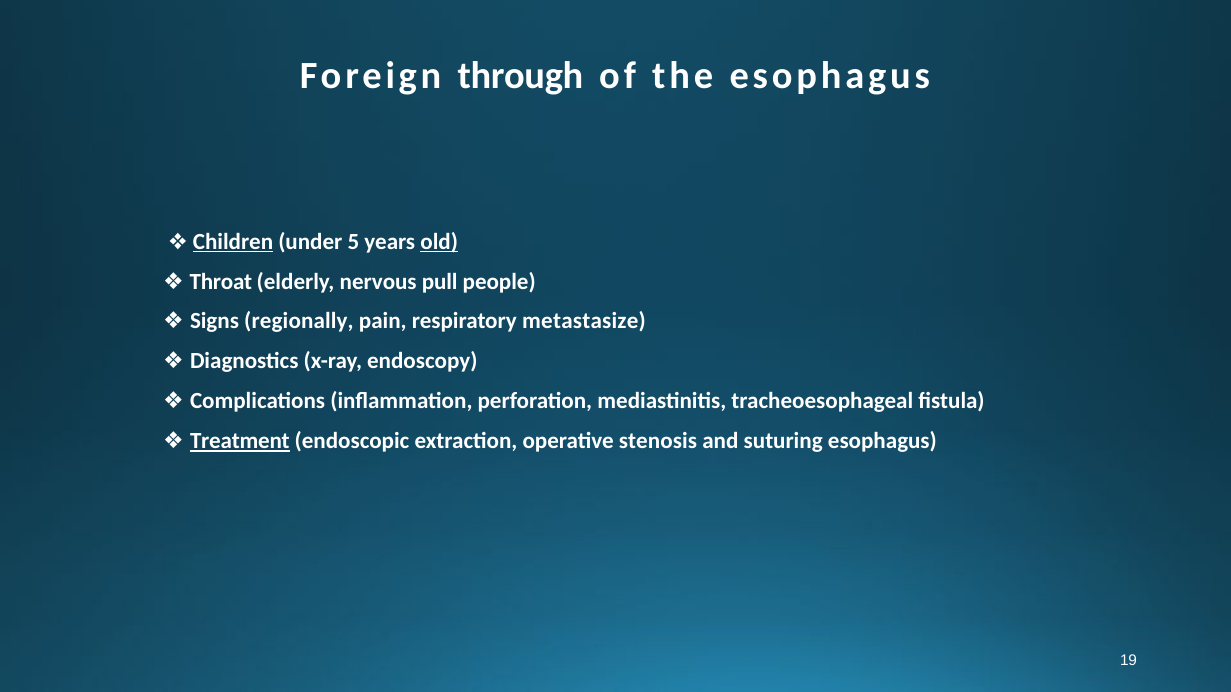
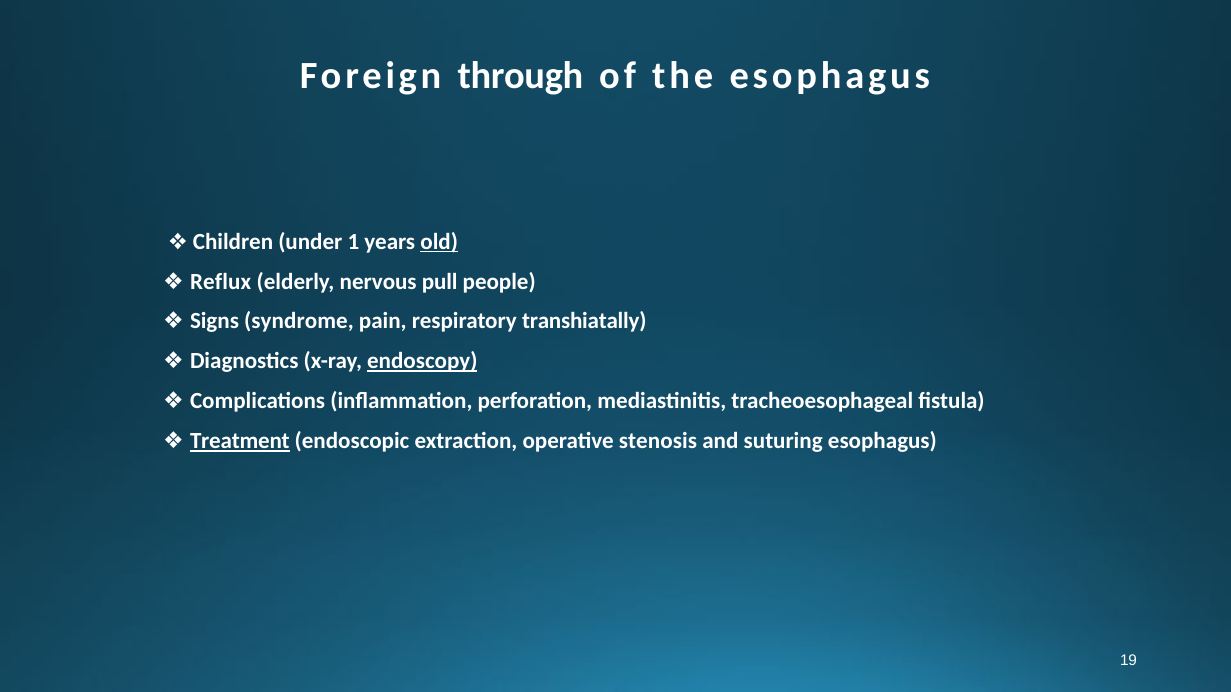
Children underline: present -> none
5: 5 -> 1
Throat: Throat -> Reflux
regionally: regionally -> syndrome
metastasize: metastasize -> transhiatally
endoscopy underline: none -> present
